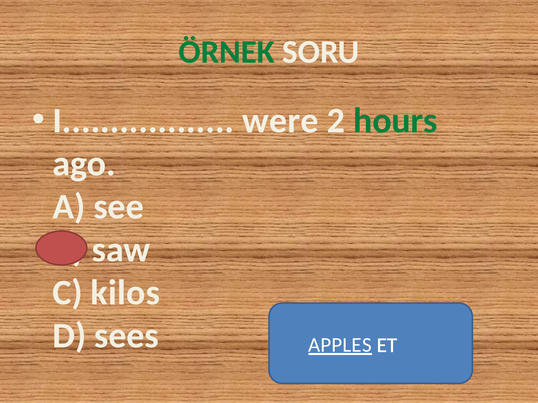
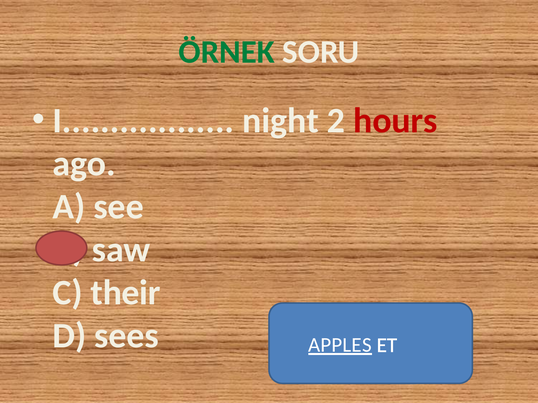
were: were -> night
hours colour: green -> red
kilos: kilos -> their
